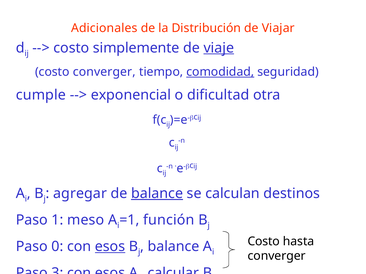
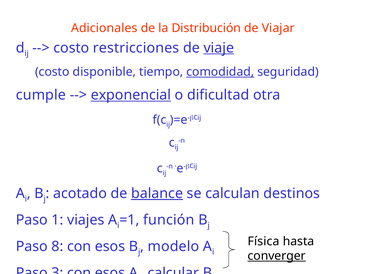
simplemente: simplemente -> restricciones
costo converger: converger -> disponible
exponencial underline: none -> present
agregar: agregar -> acotado
meso: meso -> viajes
Costo at (264, 242): Costo -> Física
0: 0 -> 8
esos at (110, 247) underline: present -> none
balance at (174, 247): balance -> modelo
converger at (277, 256) underline: none -> present
